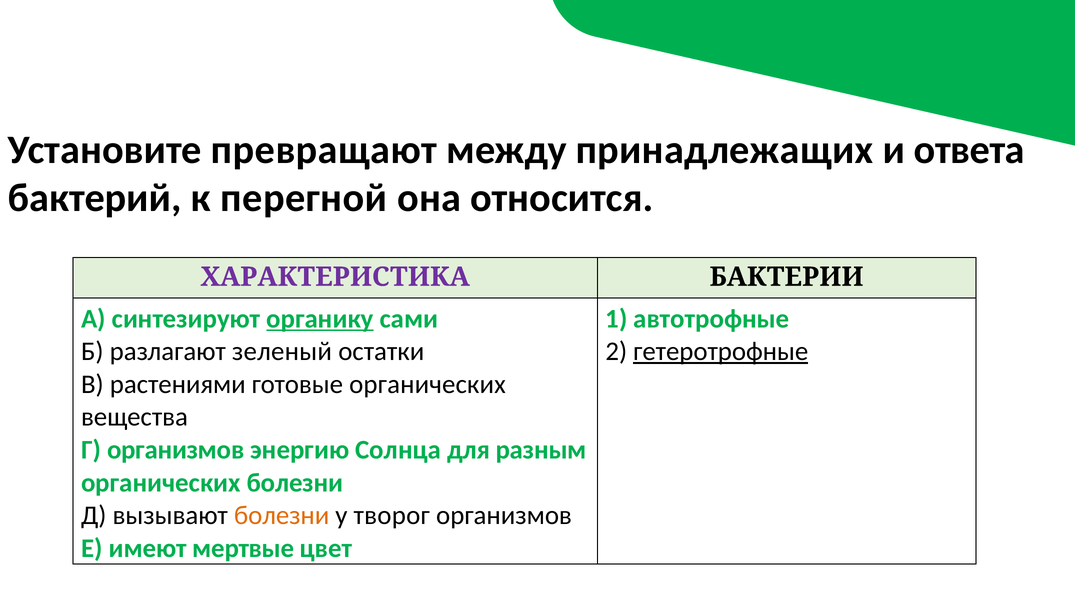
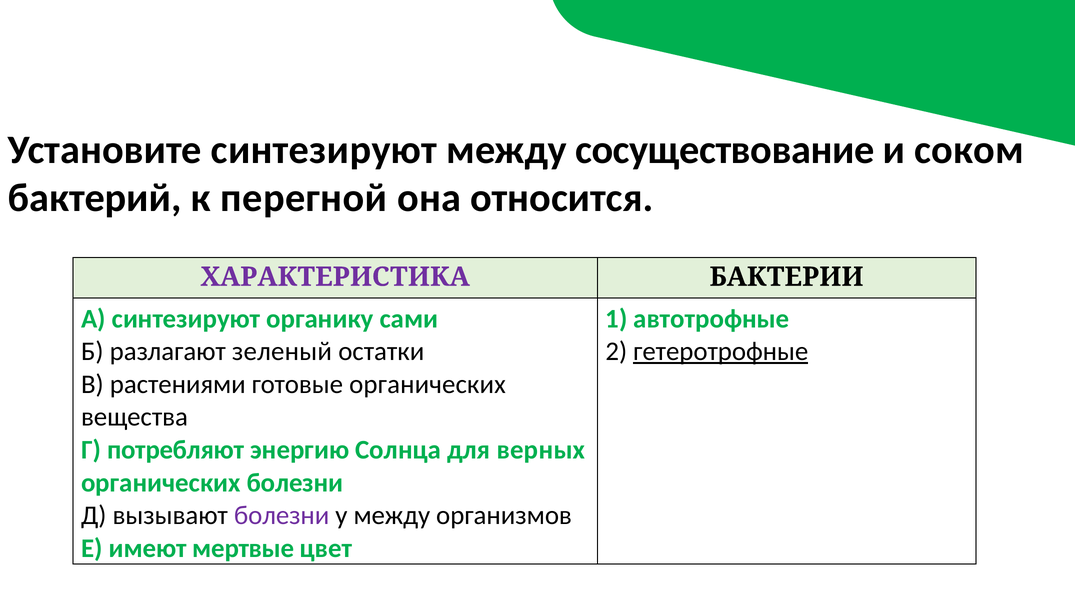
Установите превращают: превращают -> синтезируют
принадлежащих: принадлежащих -> сосуществование
ответа: ответа -> соком
органику underline: present -> none
Г организмов: организмов -> потребляют
разным: разным -> верных
болезни at (282, 515) colour: orange -> purple
у творог: творог -> между
